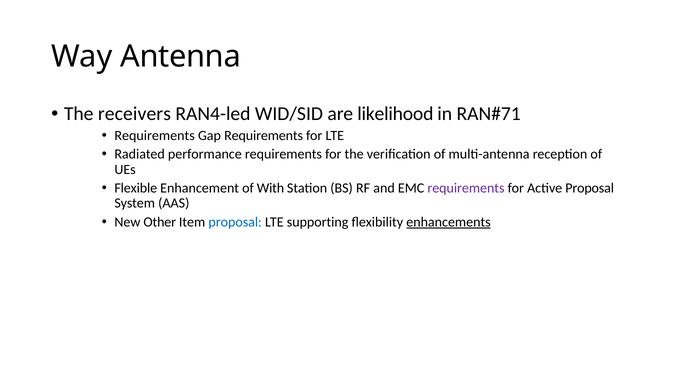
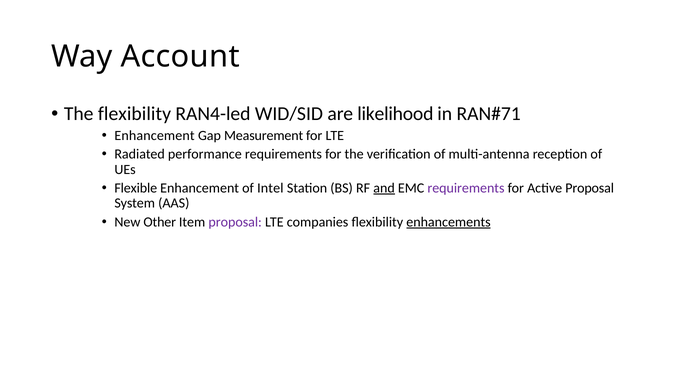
Antenna: Antenna -> Account
The receivers: receivers -> flexibility
Requirements at (155, 135): Requirements -> Enhancement
Gap Requirements: Requirements -> Measurement
With: With -> Intel
and underline: none -> present
proposal at (235, 222) colour: blue -> purple
supporting: supporting -> companies
